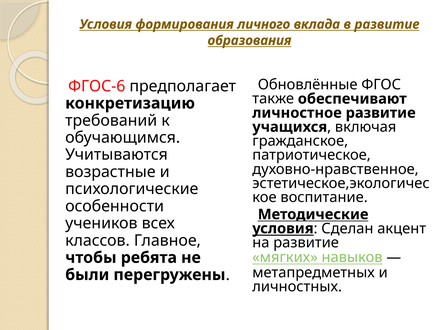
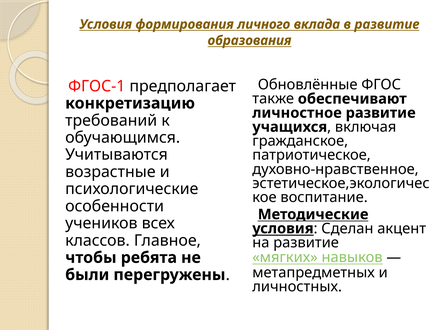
ФГОС-6: ФГОС-6 -> ФГОС-1
